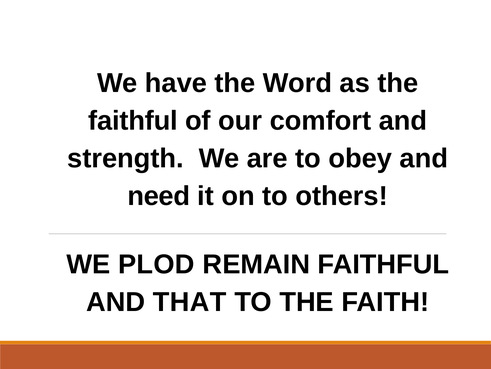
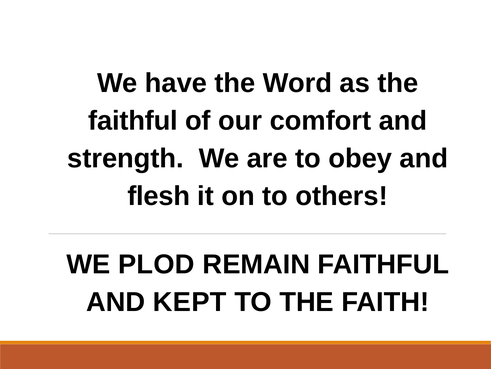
need: need -> flesh
THAT: THAT -> KEPT
